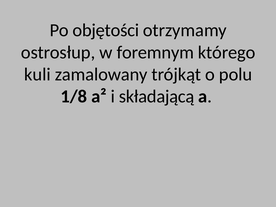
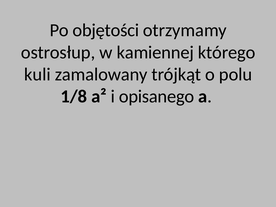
foremnym: foremnym -> kamiennej
składającą: składającą -> opisanego
